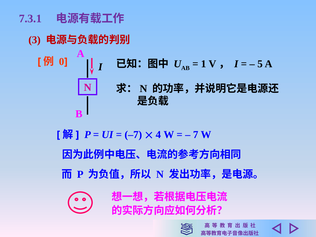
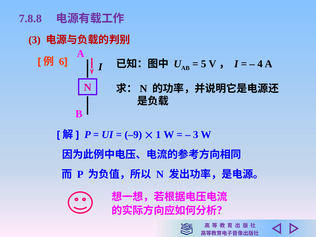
7.3.1: 7.3.1 -> 7.8.8
0: 0 -> 6
1: 1 -> 5
5: 5 -> 4
–7: –7 -> –9
4: 4 -> 1
7 at (196, 135): 7 -> 3
